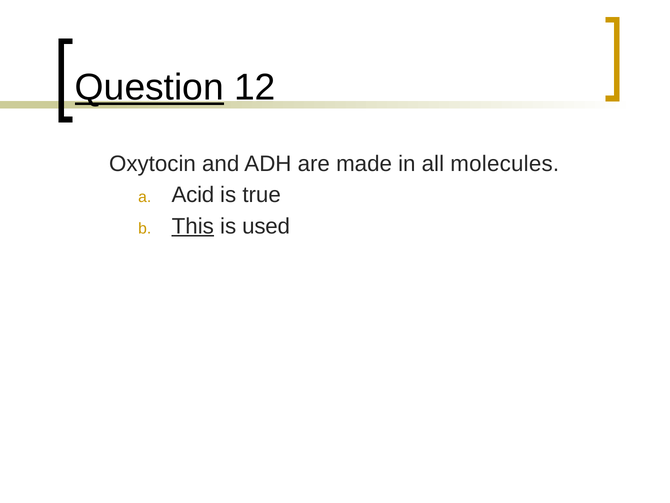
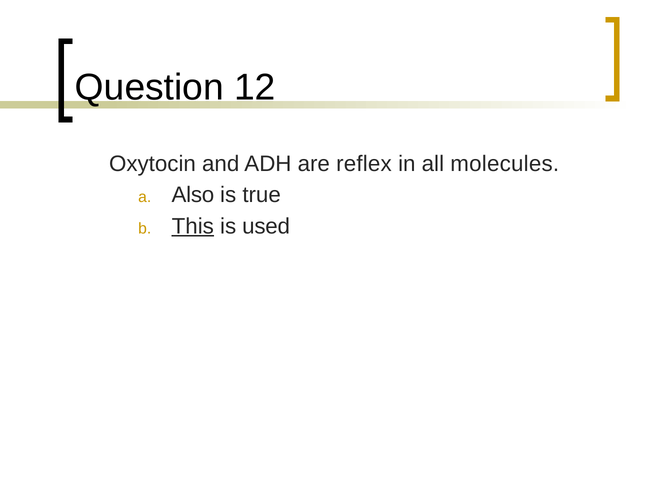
Question underline: present -> none
made: made -> reflex
Acid: Acid -> Also
